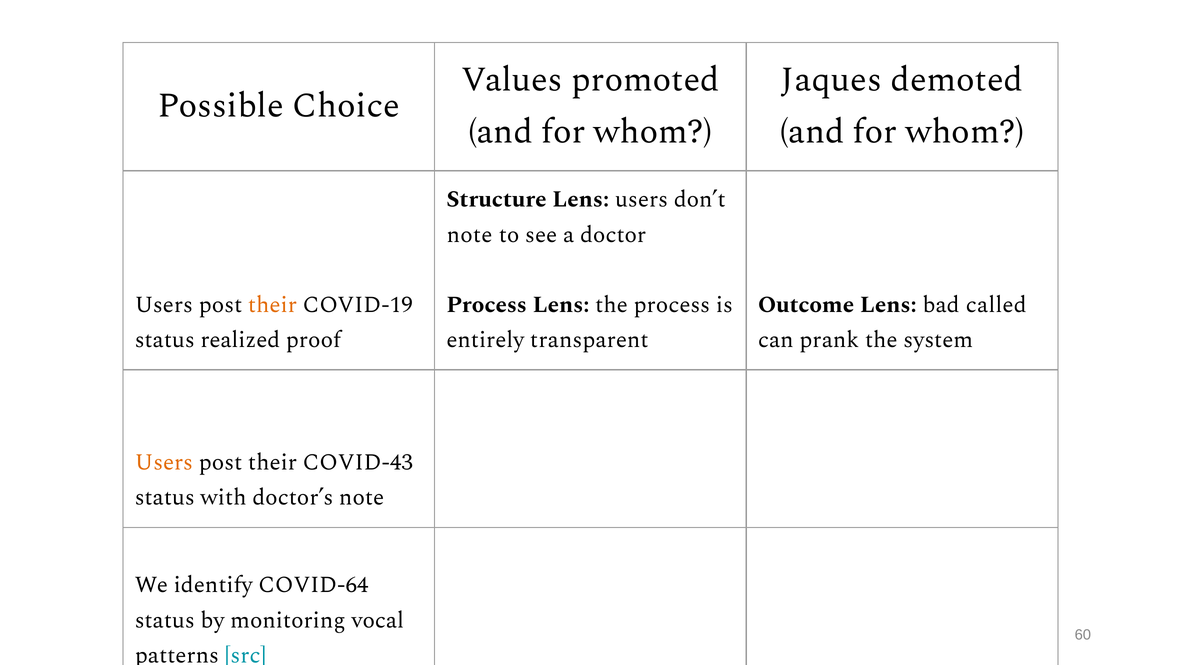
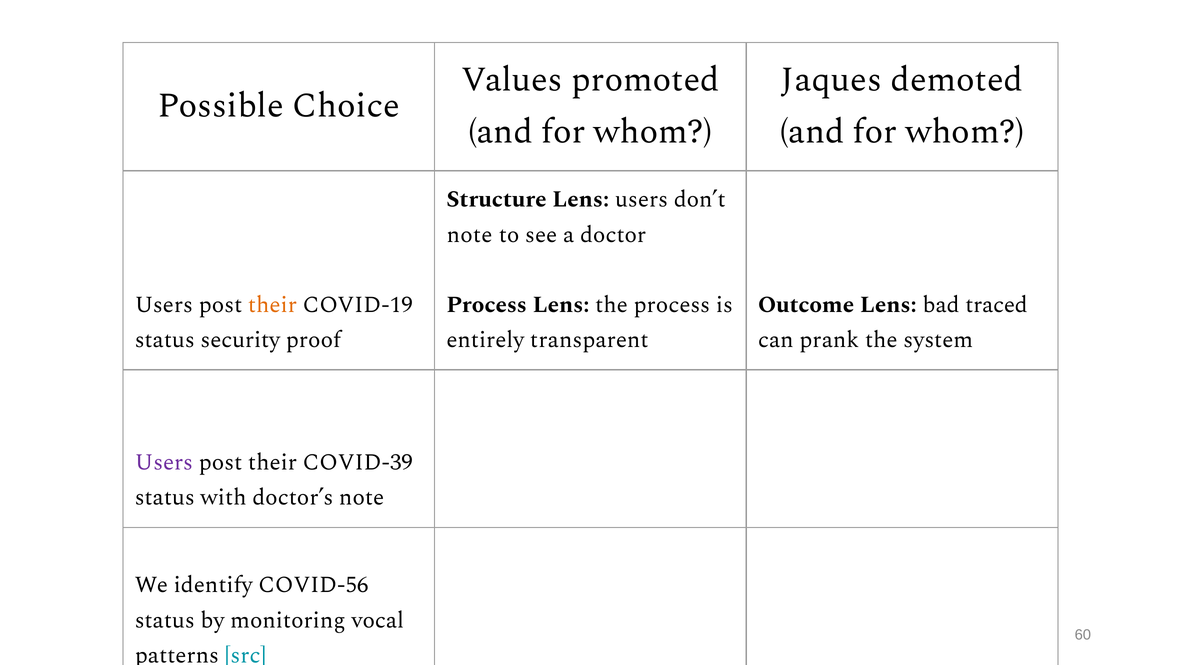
called: called -> traced
realized: realized -> security
Users at (164, 462) colour: orange -> purple
COVID-43: COVID-43 -> COVID-39
COVID-64: COVID-64 -> COVID-56
